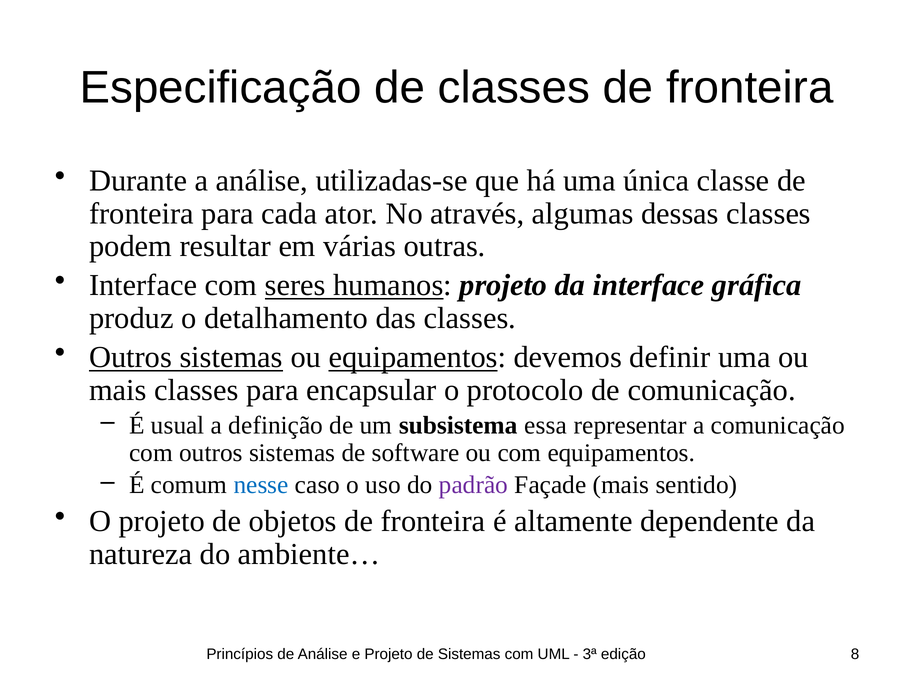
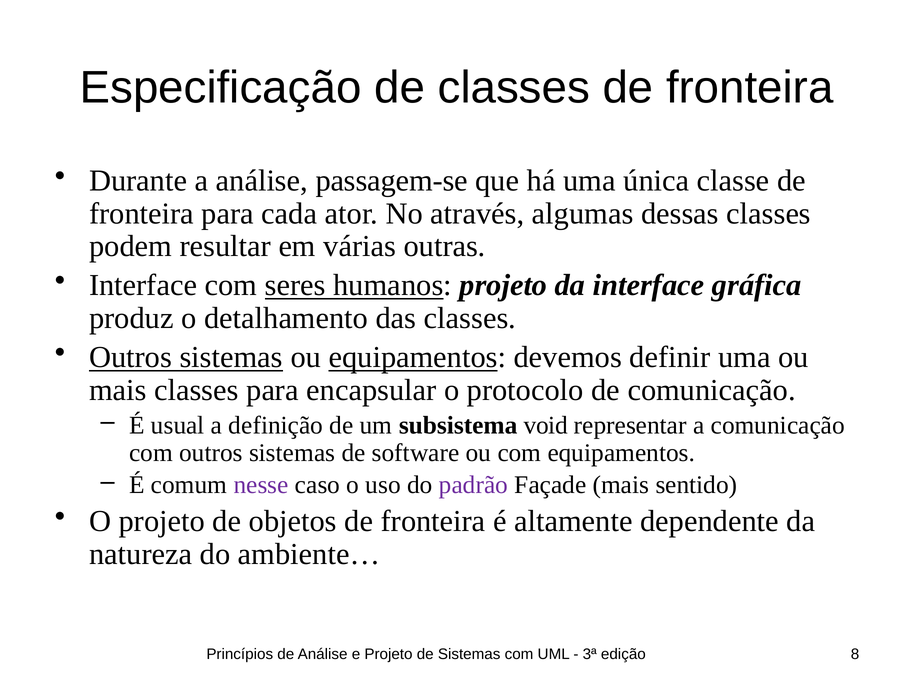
utilizadas-se: utilizadas-se -> passagem-se
essa: essa -> void
nesse colour: blue -> purple
